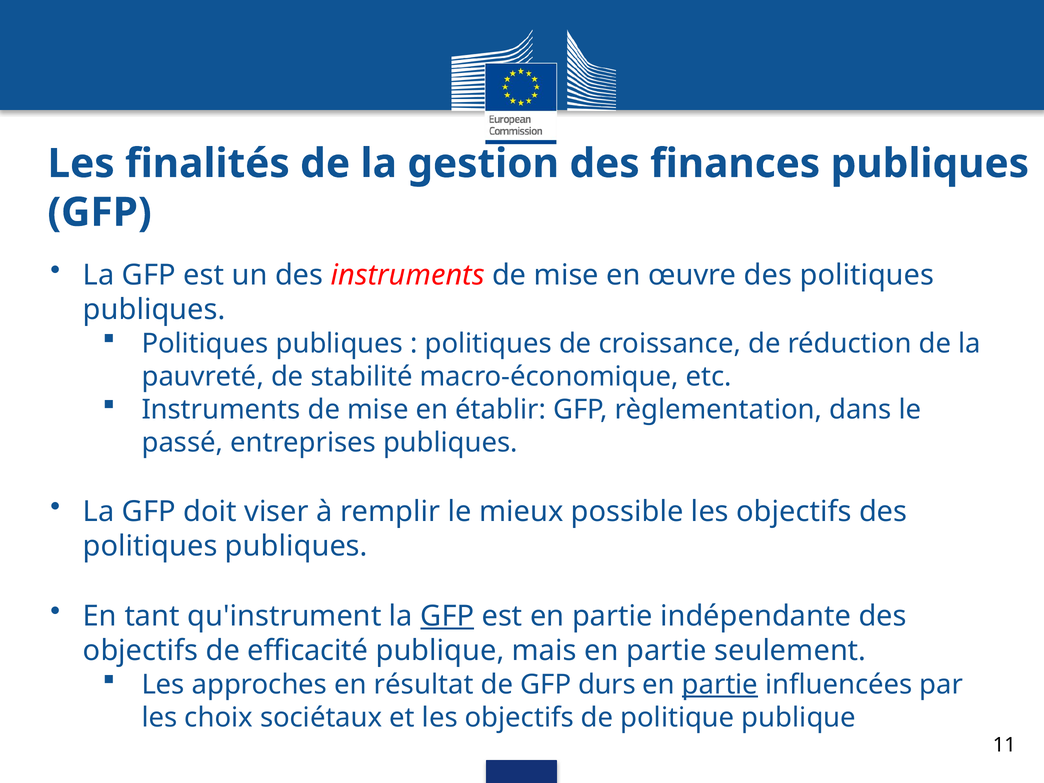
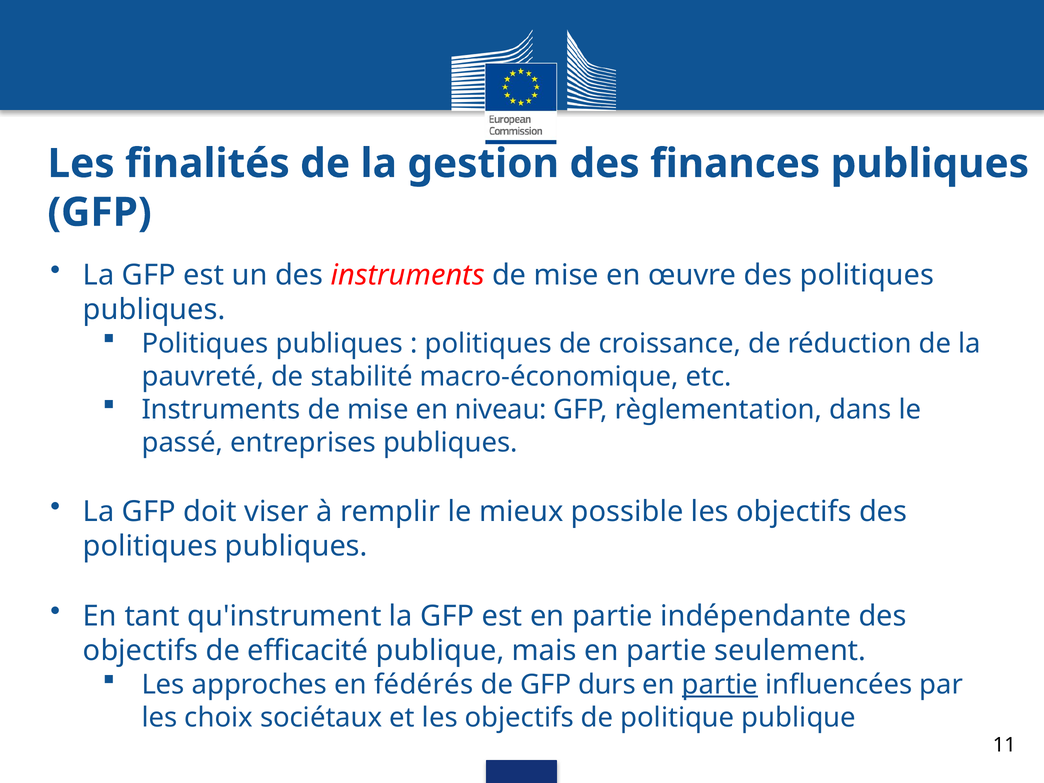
établir: établir -> niveau
GFP at (447, 616) underline: present -> none
résultat: résultat -> fédérés
